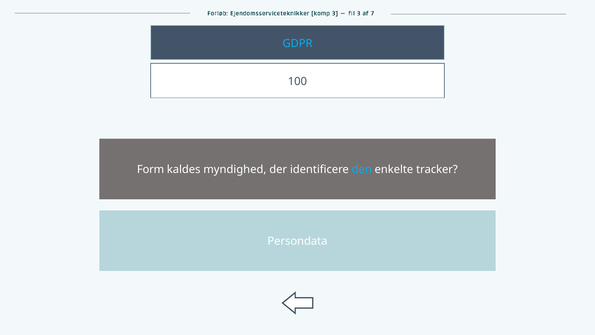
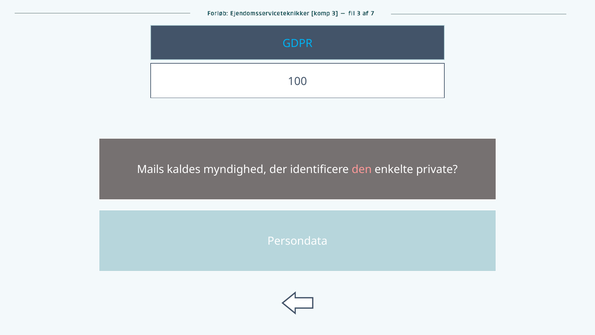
Form: Form -> Mails
den colour: light blue -> pink
tracker: tracker -> private
